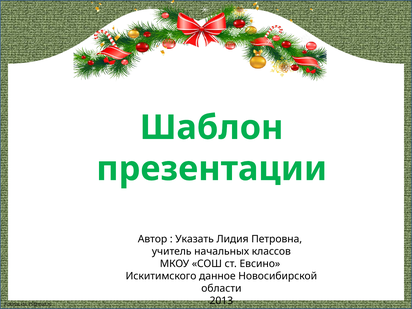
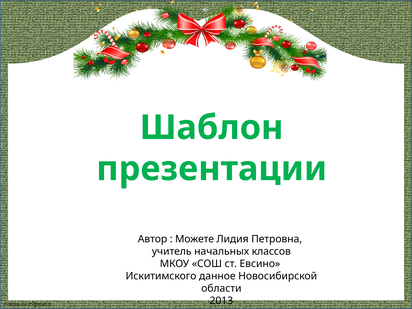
Указать: Указать -> Можете
